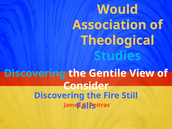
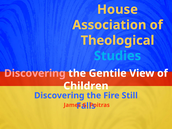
Would: Would -> House
Discovering at (35, 73) colour: light blue -> pink
Consider: Consider -> Children
